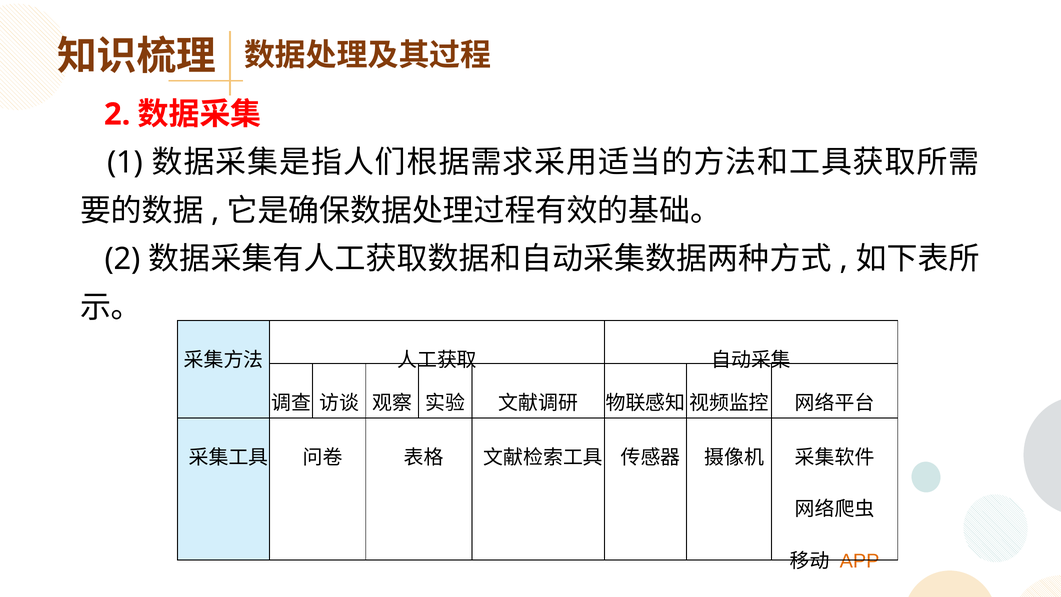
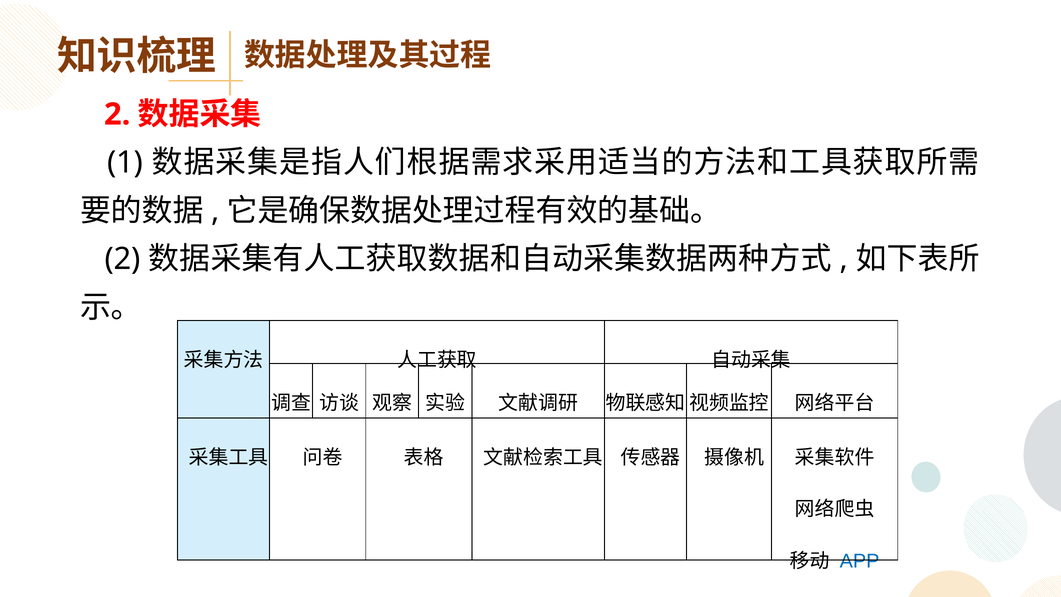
APP colour: orange -> blue
